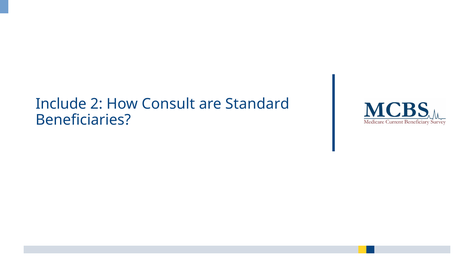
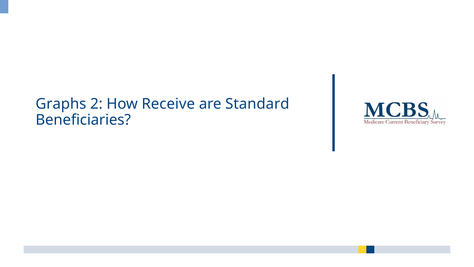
Include: Include -> Graphs
Consult: Consult -> Receive
